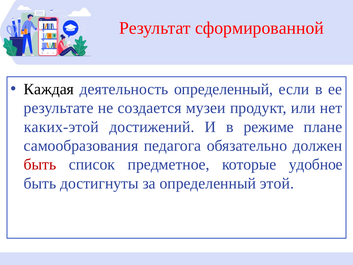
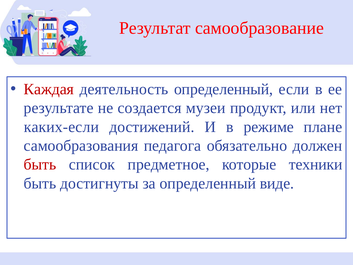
сформированной: сформированной -> самообразование
Каждая colour: black -> red
каких-этой: каких-этой -> каких-если
удобное: удобное -> техники
этой: этой -> виде
